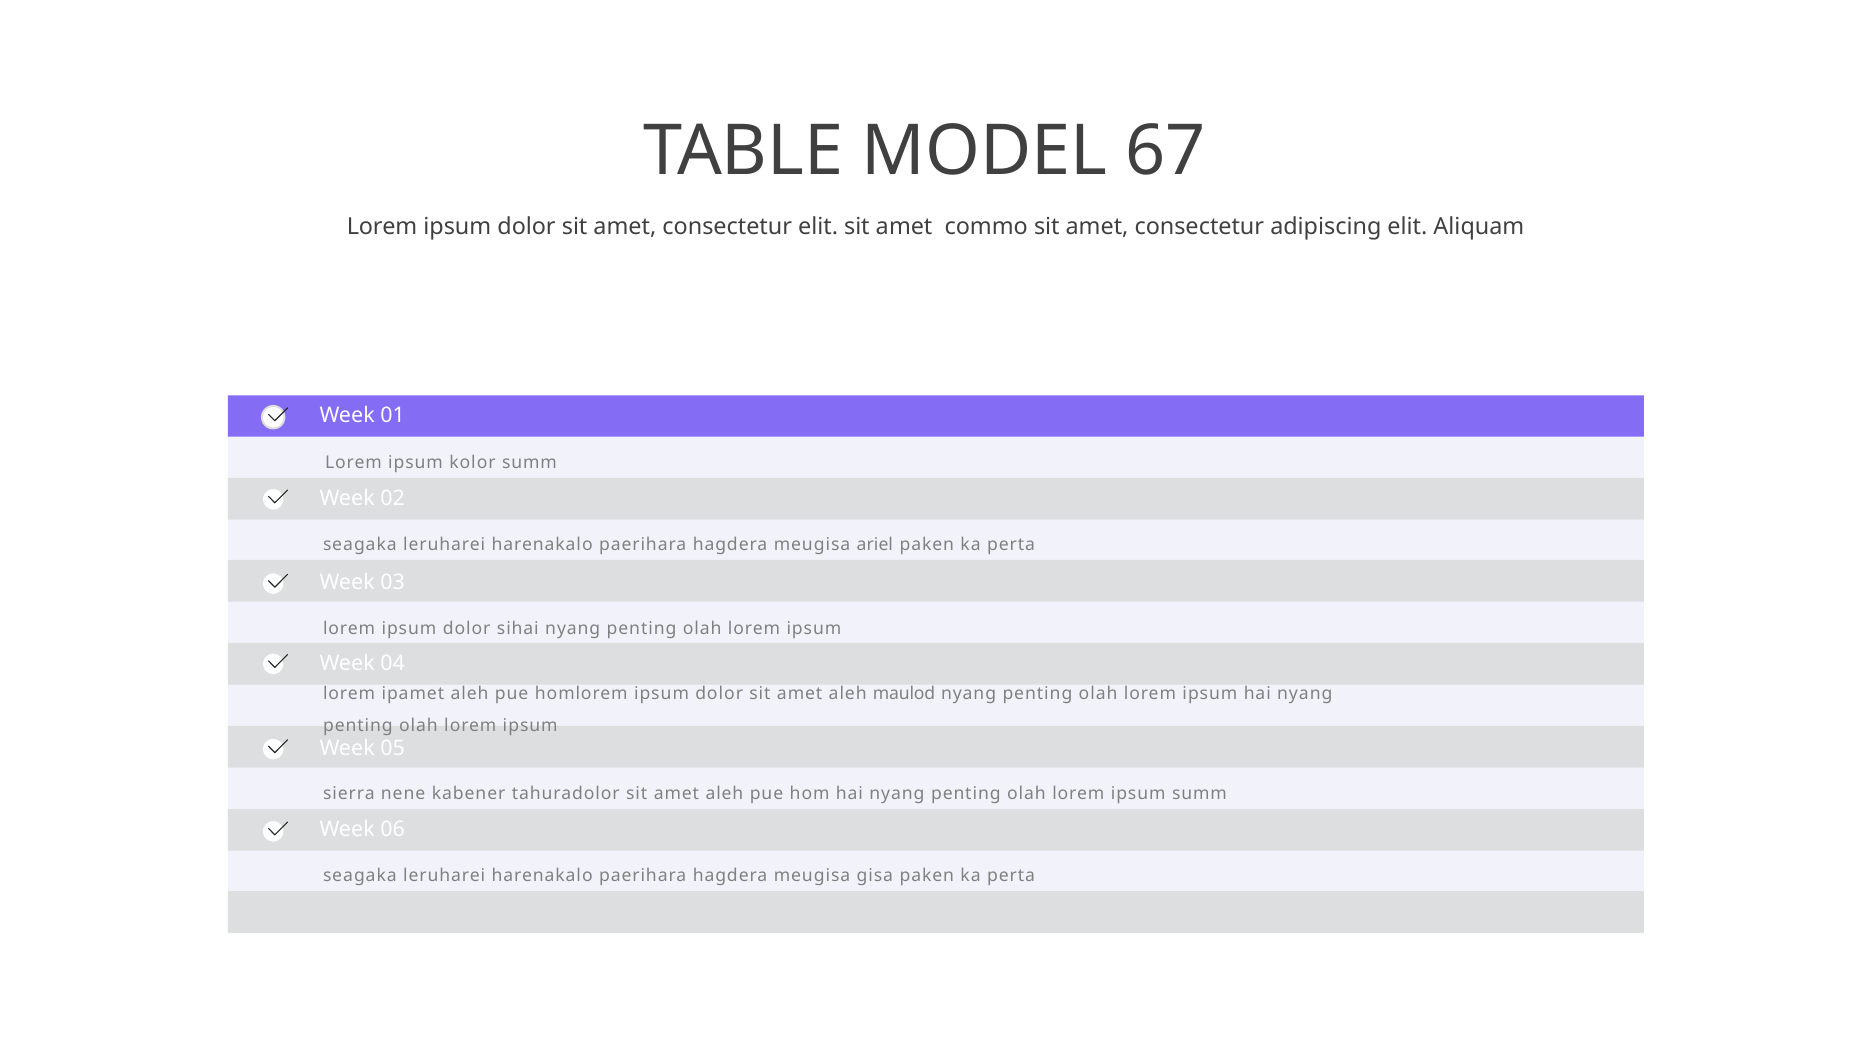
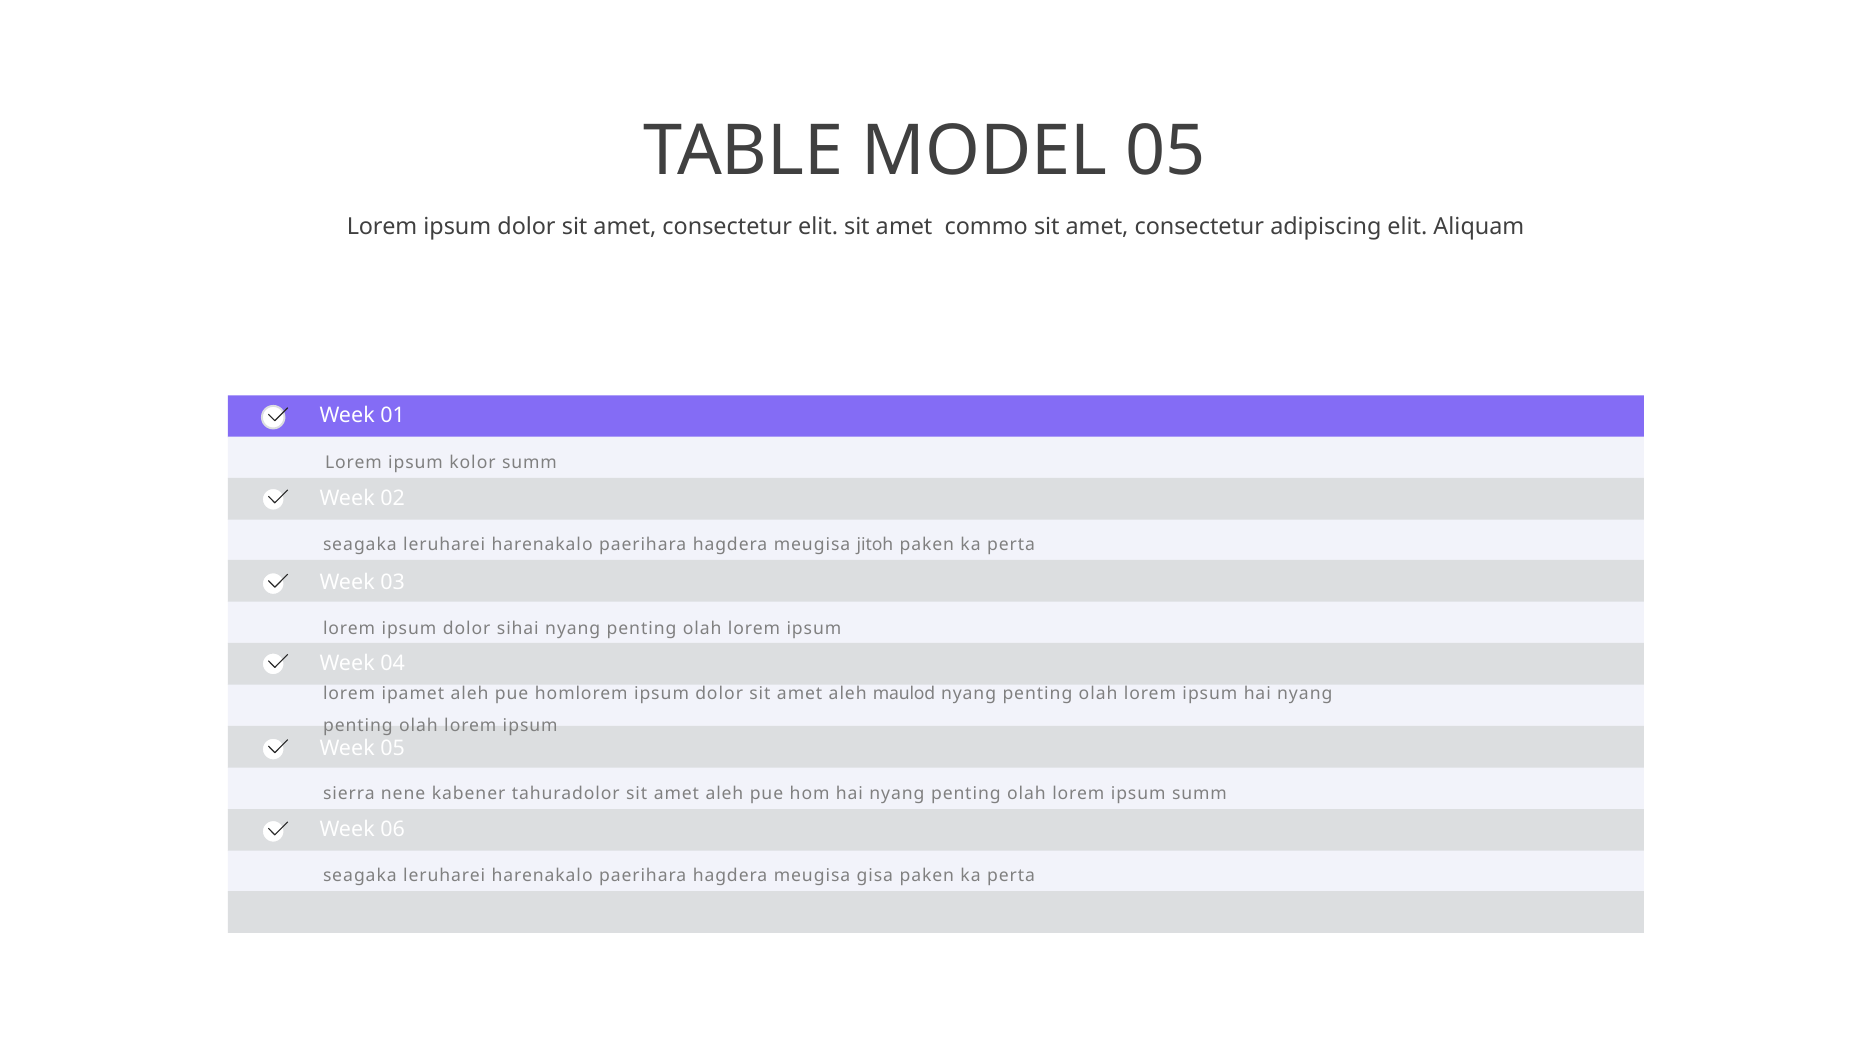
MODEL 67: 67 -> 05
ariel: ariel -> jitoh
